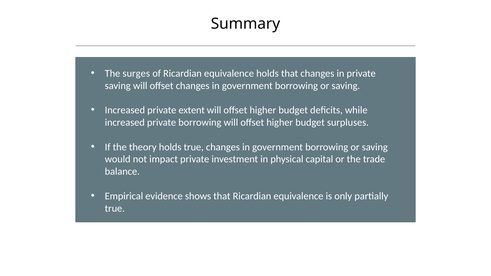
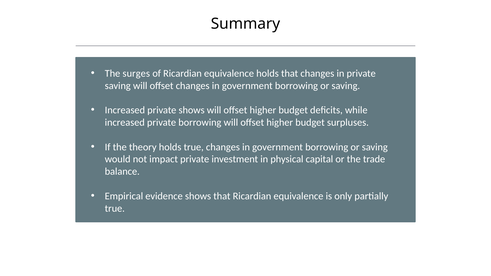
private extent: extent -> shows
